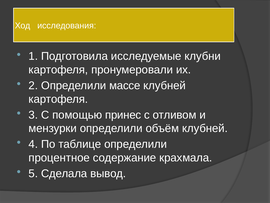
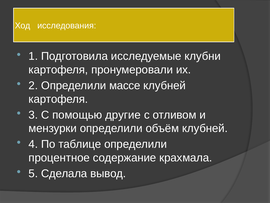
принес: принес -> другие
